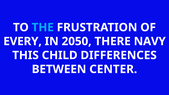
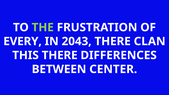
THE colour: light blue -> light green
2050: 2050 -> 2043
NAVY: NAVY -> CLAN
THIS CHILD: CHILD -> THERE
